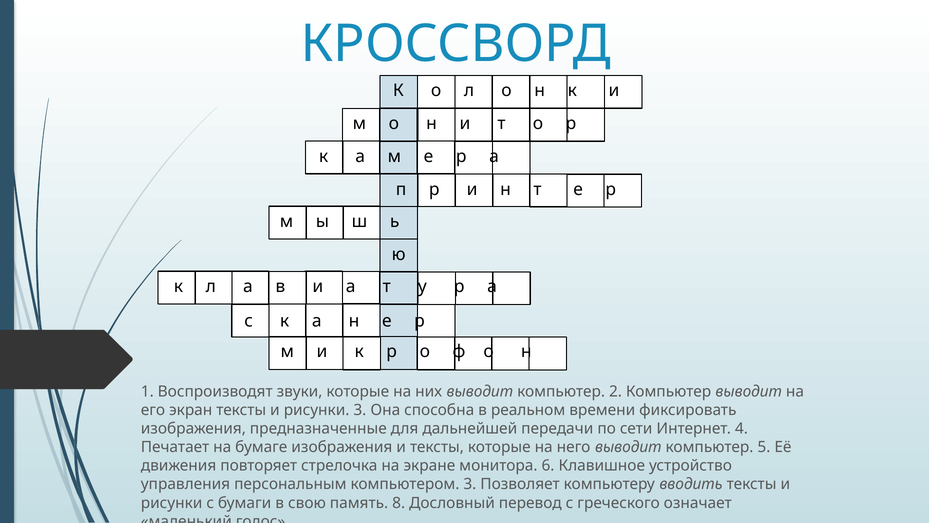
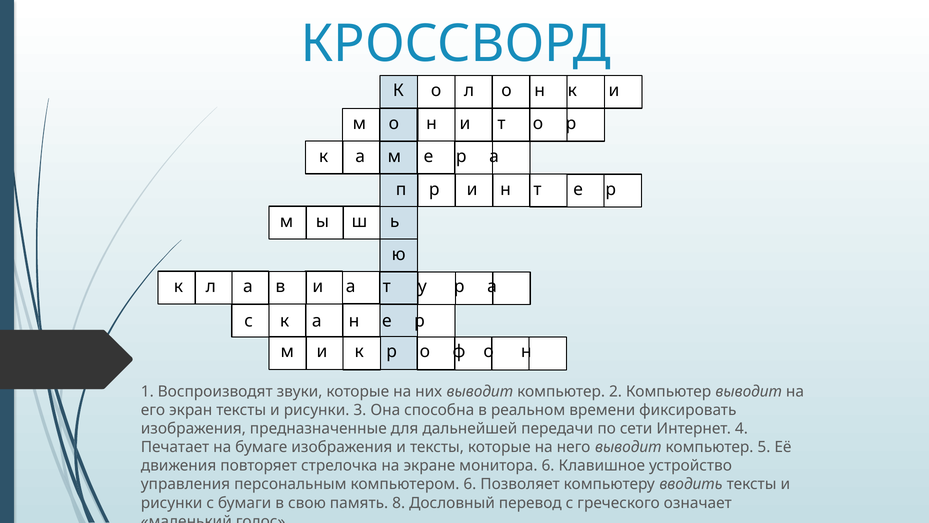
компьютером 3: 3 -> 6
